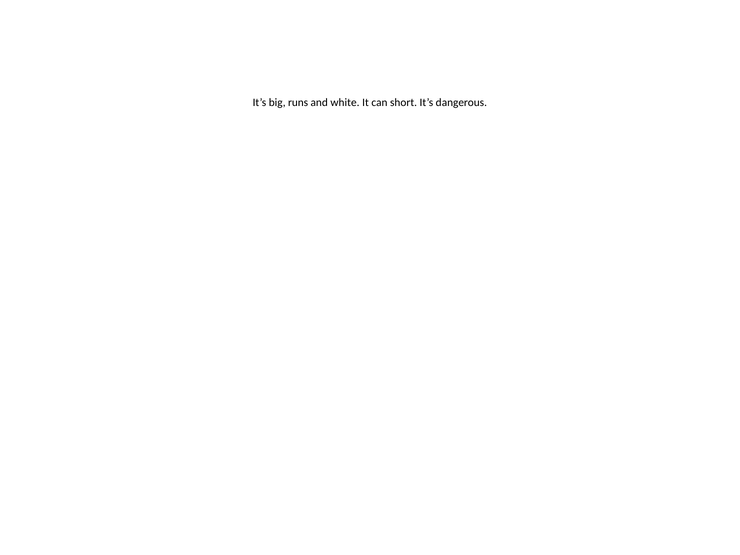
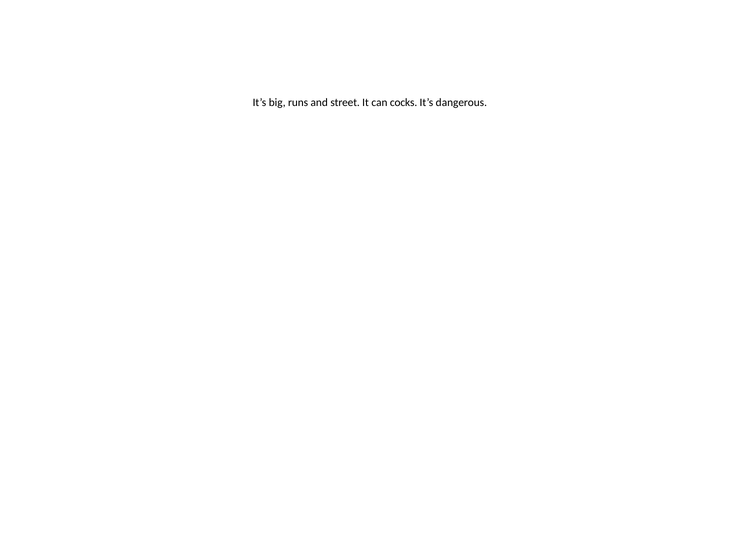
white: white -> street
short: short -> cocks
